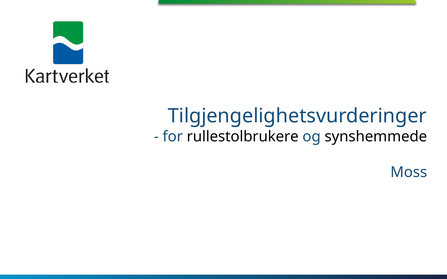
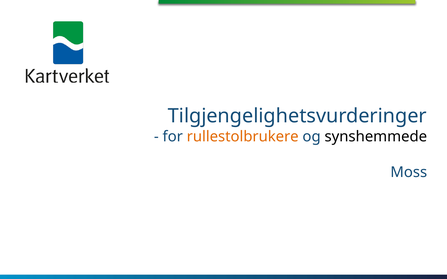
rullestolbrukere colour: black -> orange
